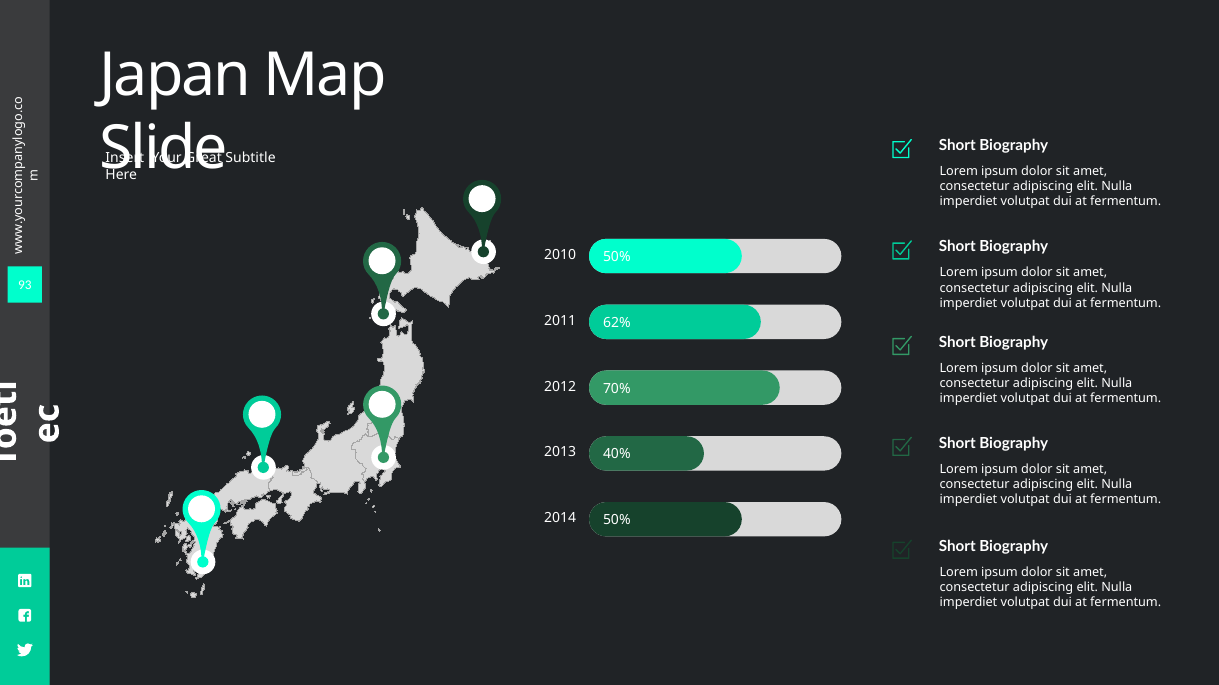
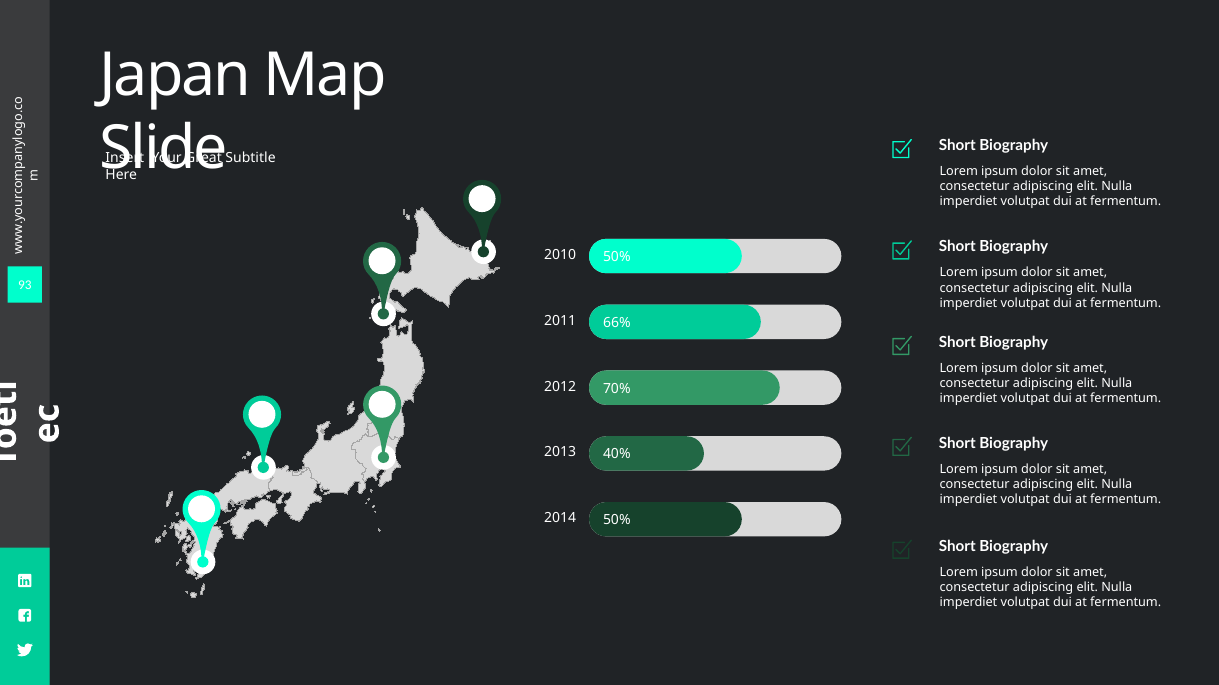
62%: 62% -> 66%
